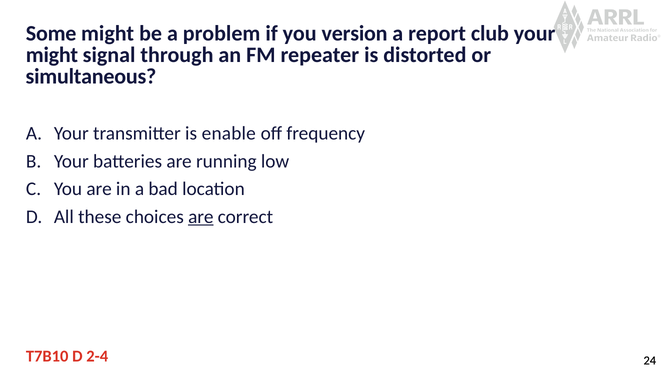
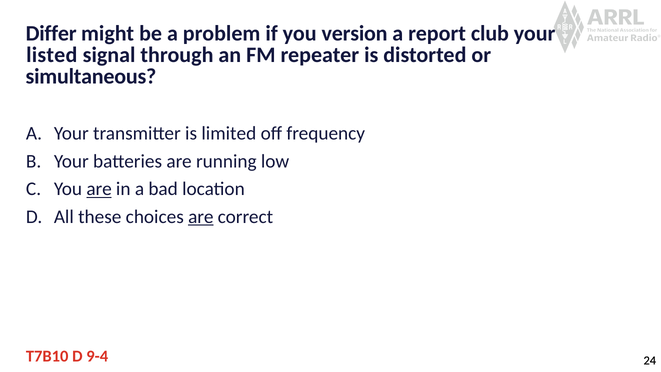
Some: Some -> Differ
might at (52, 55): might -> listed
enable: enable -> limited
are at (99, 189) underline: none -> present
2-4: 2-4 -> 9-4
